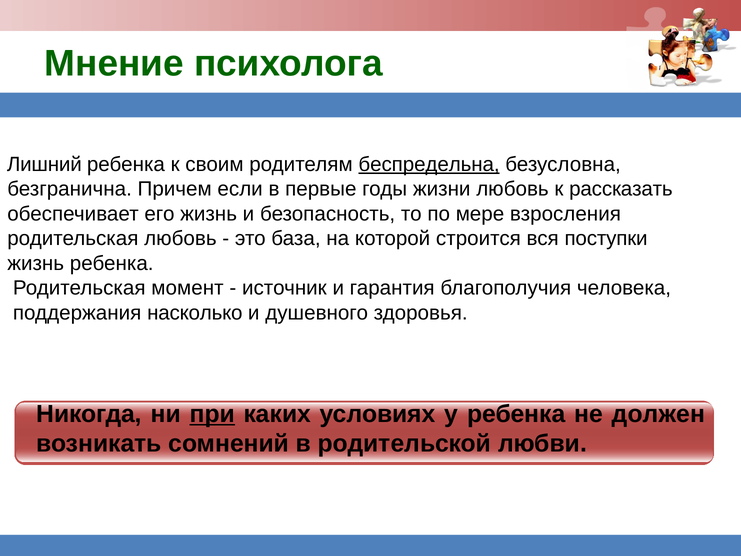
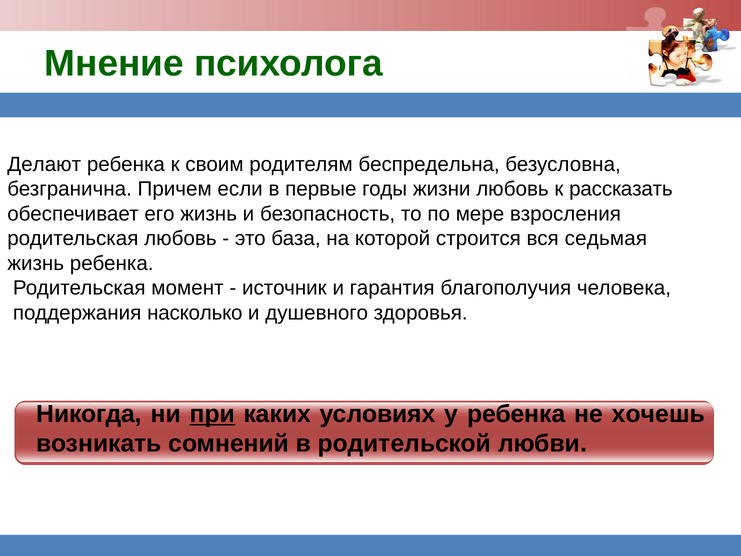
Лишний: Лишний -> Делают
беспредельна underline: present -> none
поступки: поступки -> седьмая
должен: должен -> хочешь
